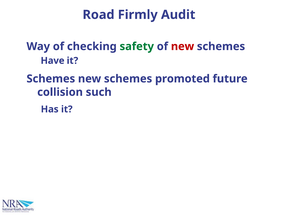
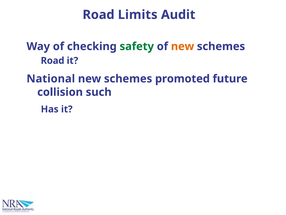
Firmly: Firmly -> Limits
new at (183, 46) colour: red -> orange
Have at (53, 61): Have -> Road
Schemes at (51, 79): Schemes -> National
